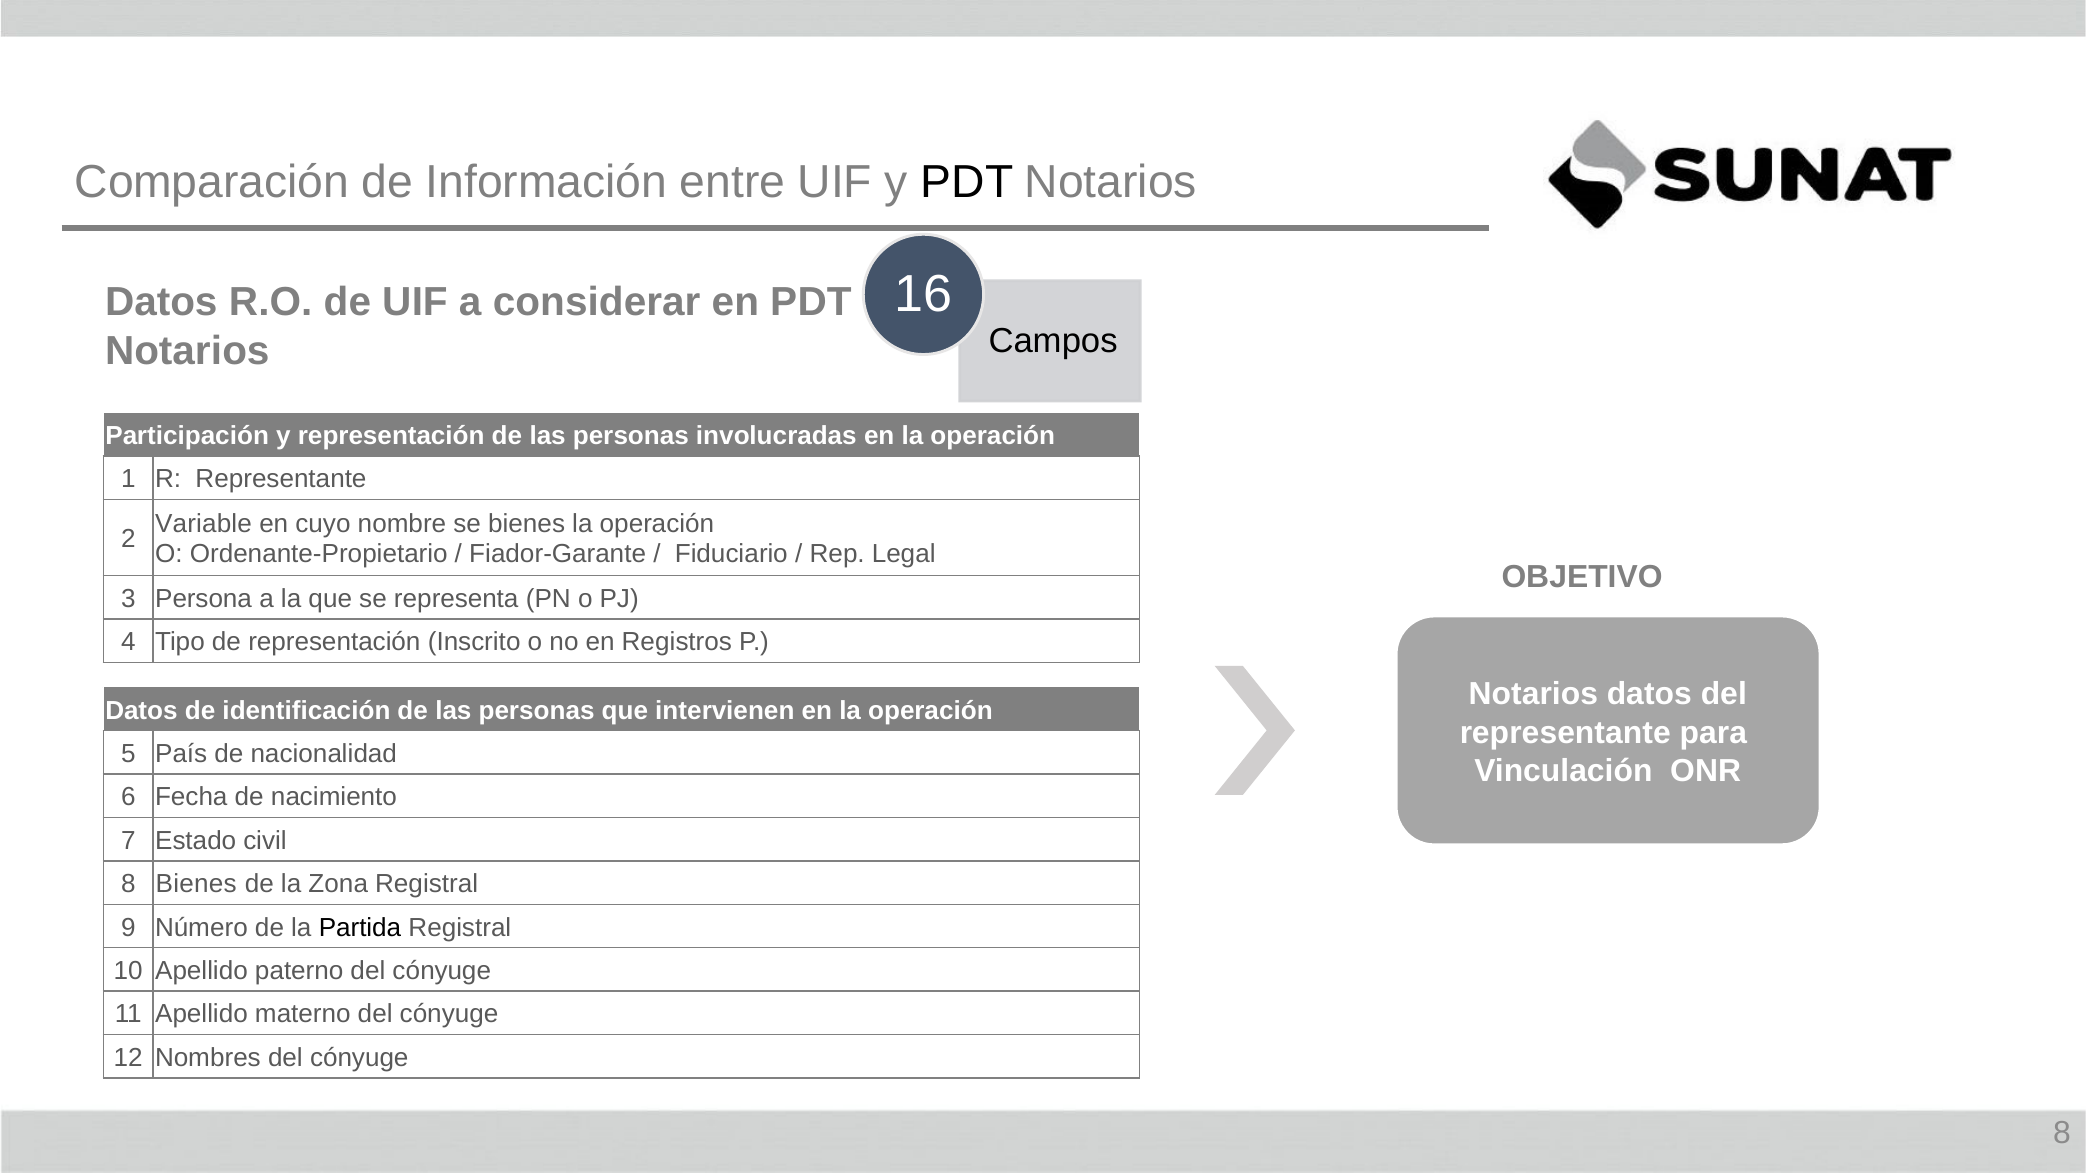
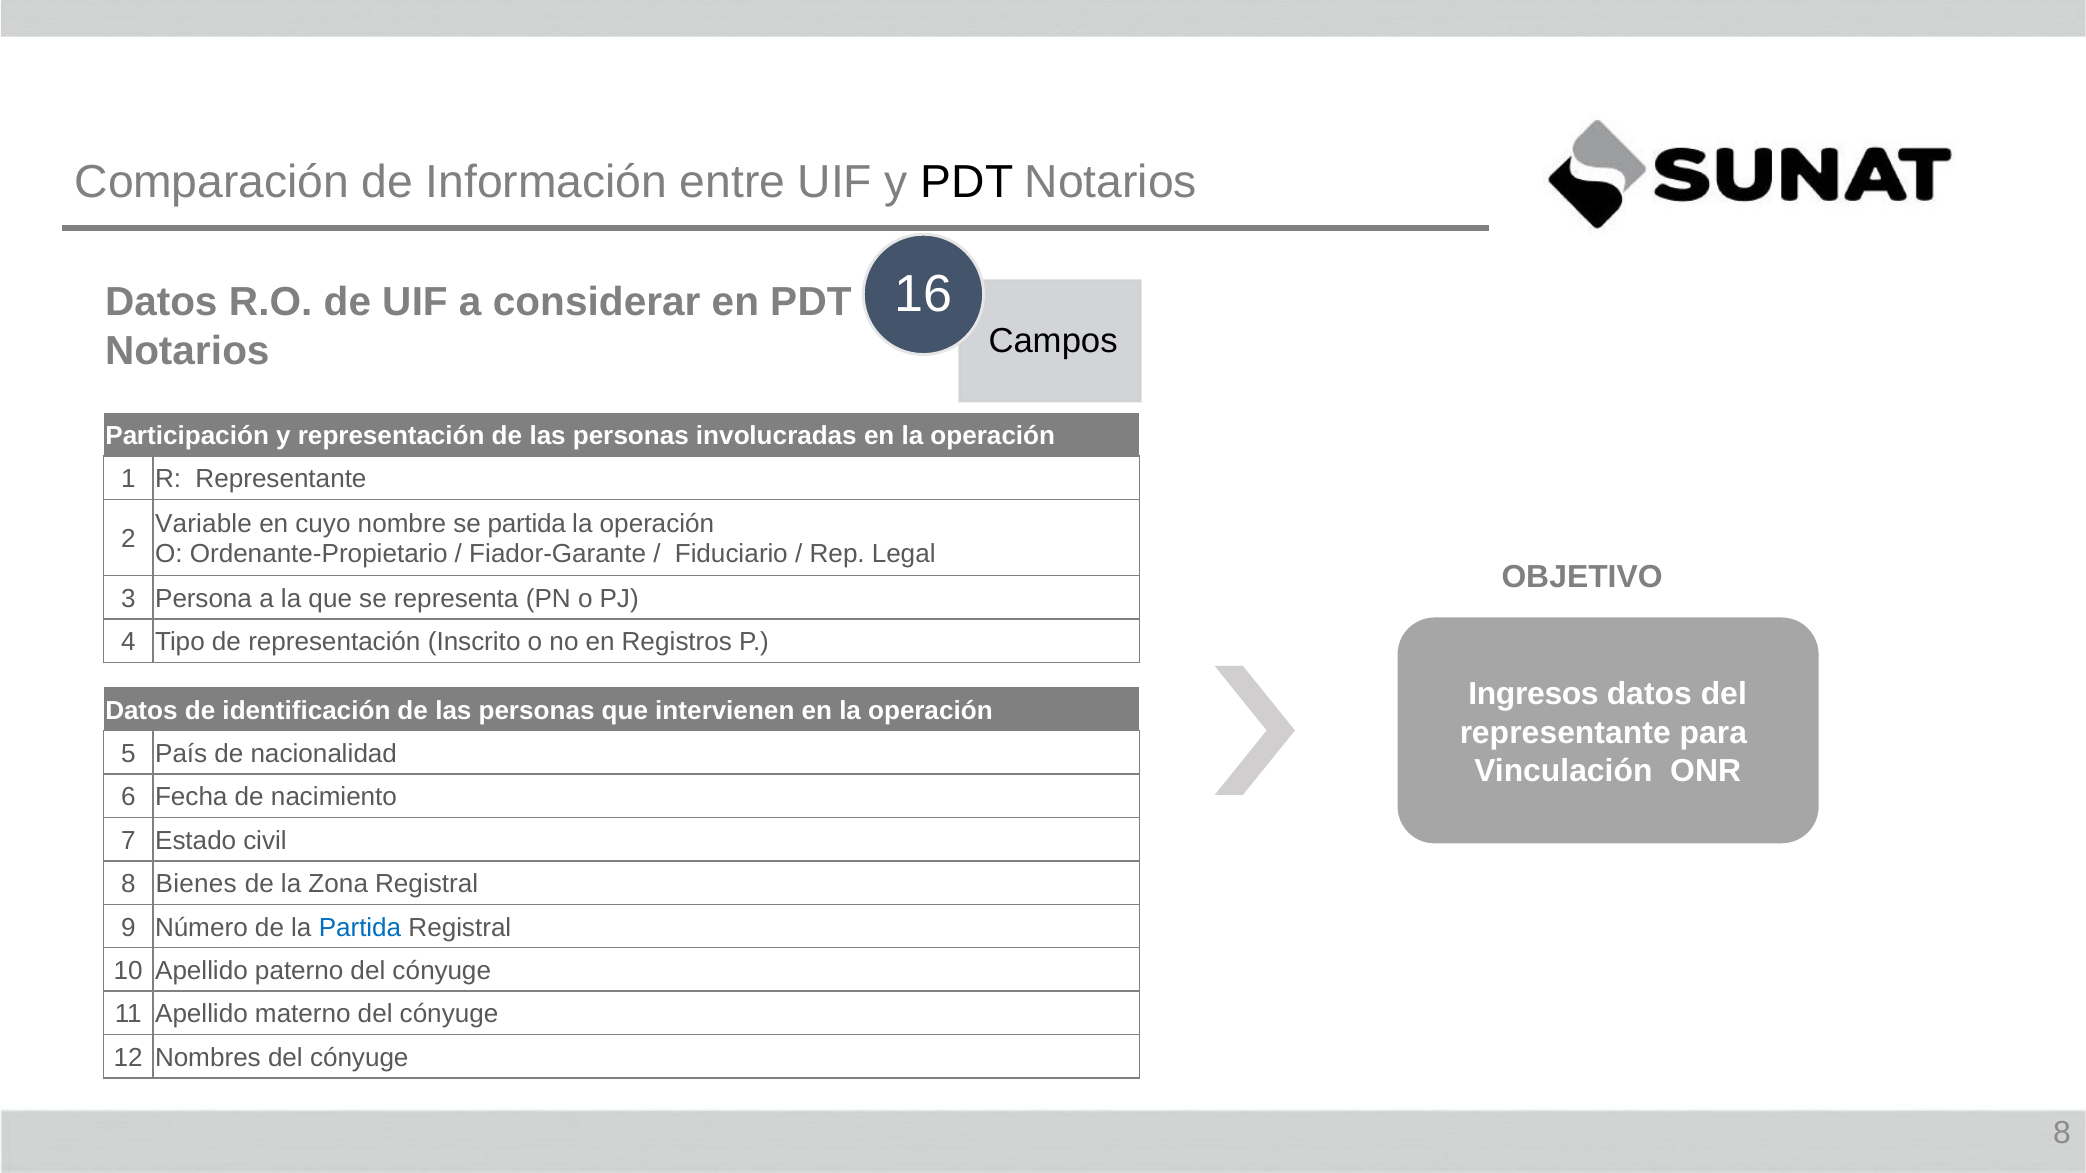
se bienes: bienes -> partida
Notarios at (1533, 695): Notarios -> Ingresos
Partida at (360, 928) colour: black -> blue
